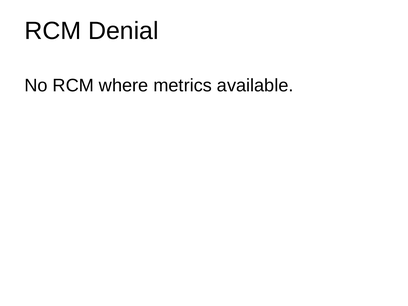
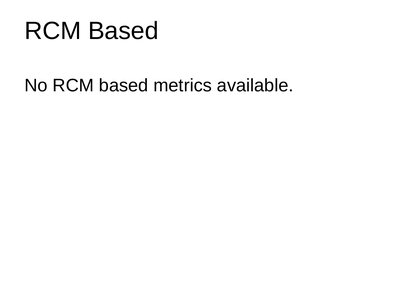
Denial at (123, 31): Denial -> Based
No RCM where: where -> based
